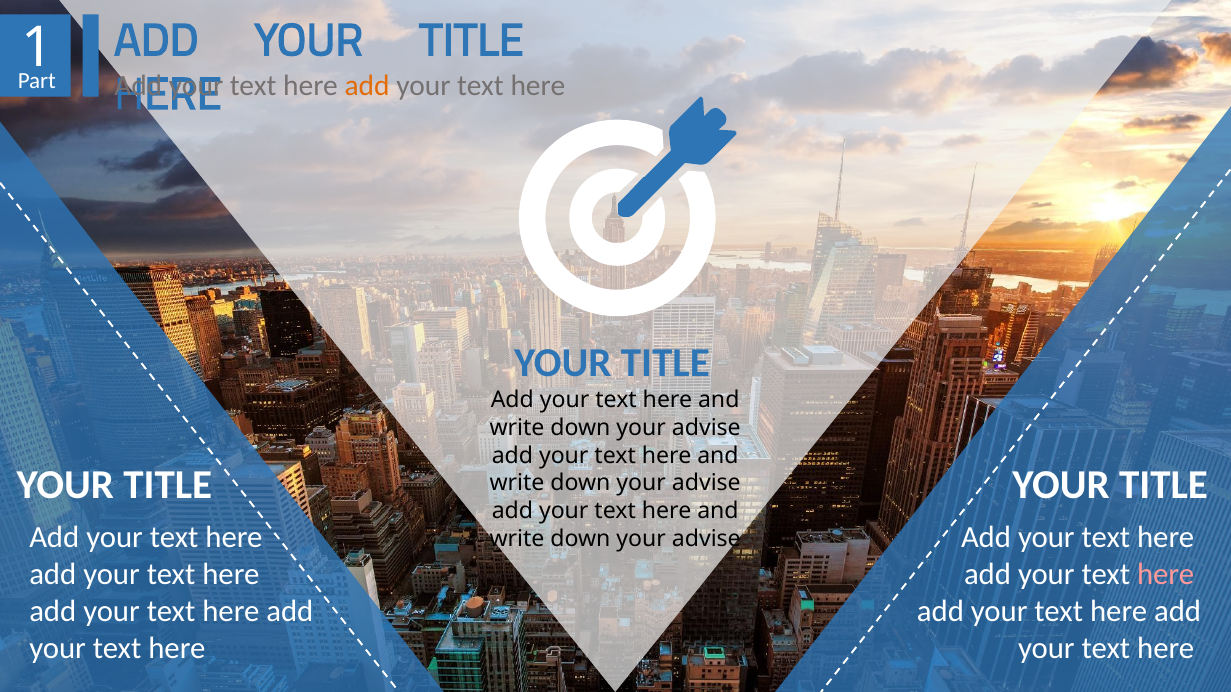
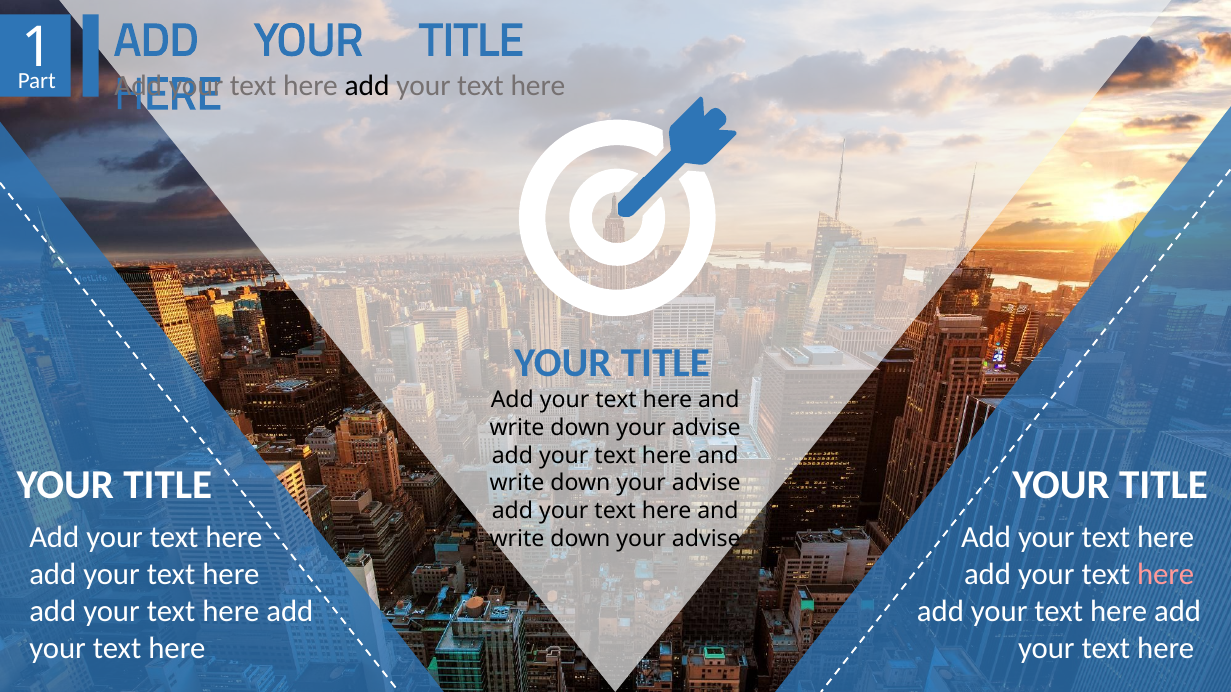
add at (367, 86) colour: orange -> black
